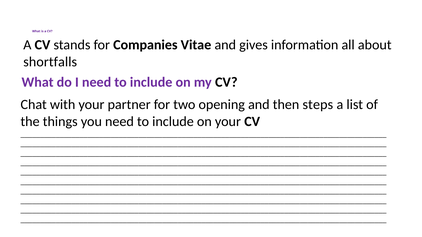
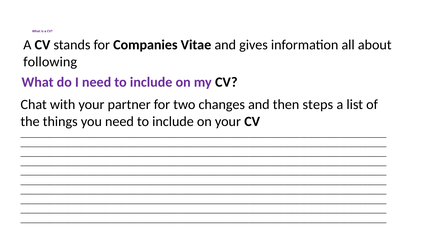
shortfalls: shortfalls -> following
opening: opening -> changes
